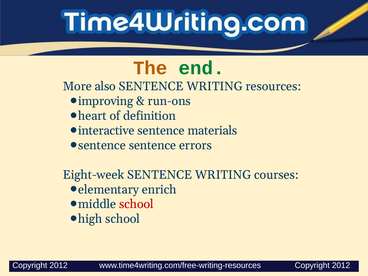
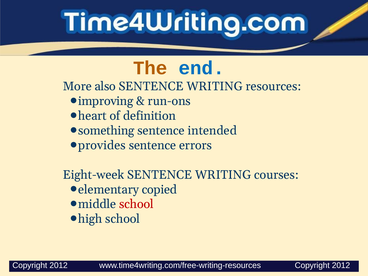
end colour: green -> blue
interactive: interactive -> something
materials: materials -> intended
sentence at (102, 145): sentence -> provides
enrich: enrich -> copied
